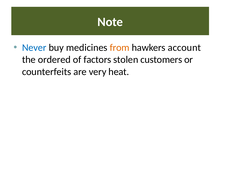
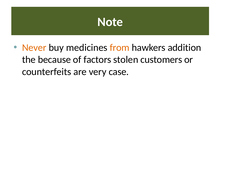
Never colour: blue -> orange
account: account -> addition
ordered: ordered -> because
heat: heat -> case
